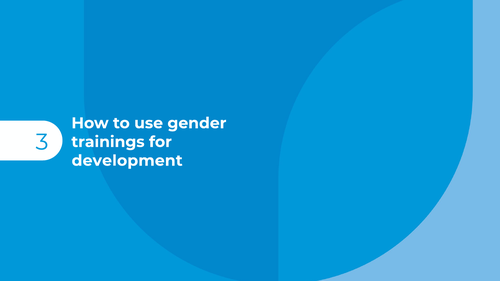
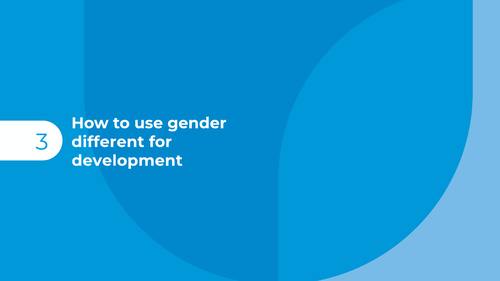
trainings: trainings -> different
